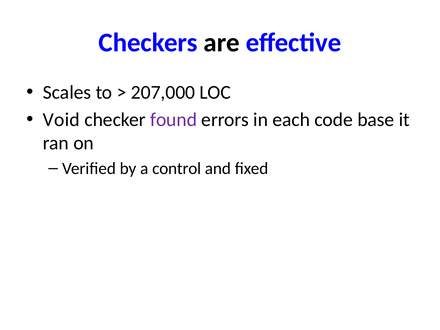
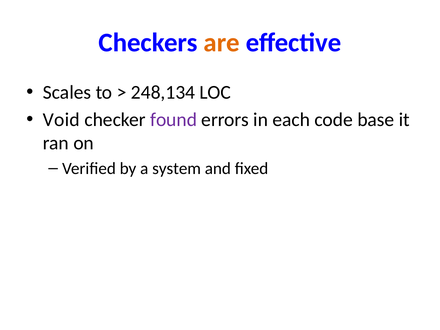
are colour: black -> orange
207,000: 207,000 -> 248,134
control: control -> system
